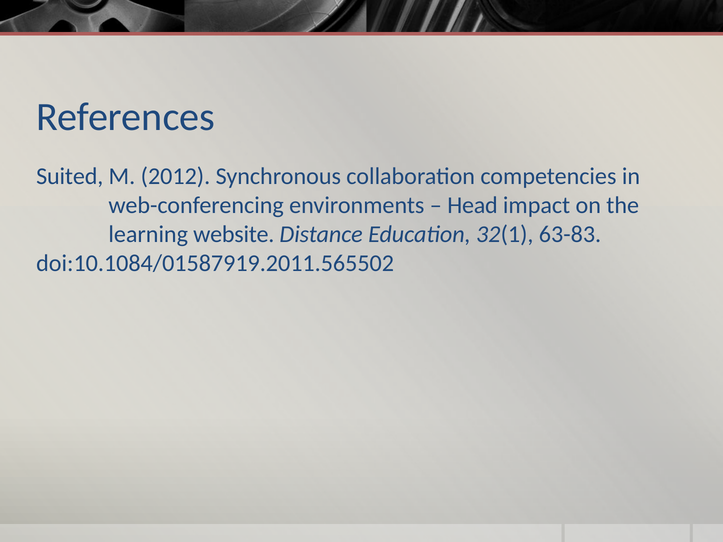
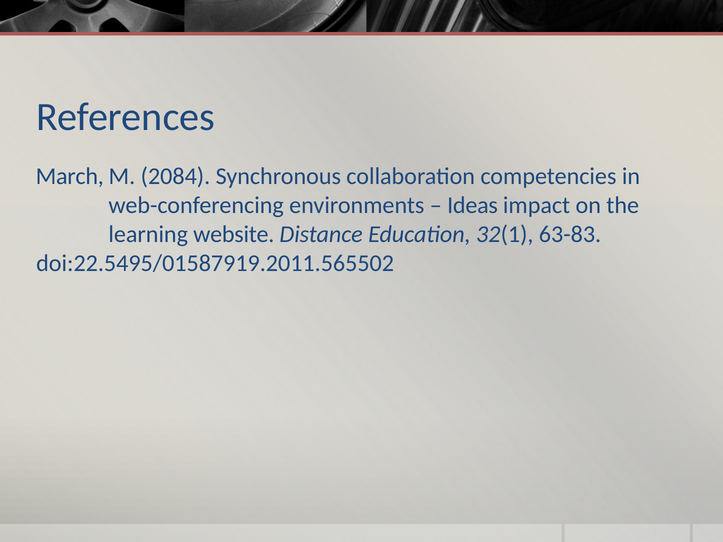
Suited: Suited -> March
2012: 2012 -> 2084
Head: Head -> Ideas
doi:10.1084/01587919.2011.565502: doi:10.1084/01587919.2011.565502 -> doi:22.5495/01587919.2011.565502
